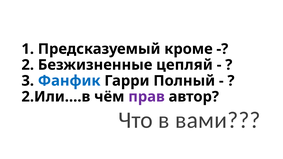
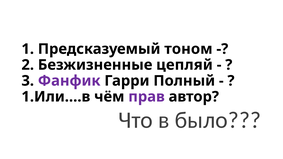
кроме: кроме -> тоном
Фанфик colour: blue -> purple
2.Или….в: 2.Или….в -> 1.Или….в
вами: вами -> было
